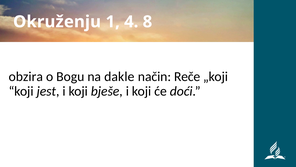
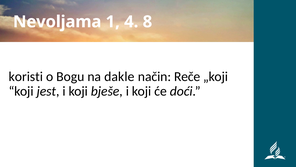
Okruženju: Okruženju -> Nevoljama
obzira: obzira -> koristi
